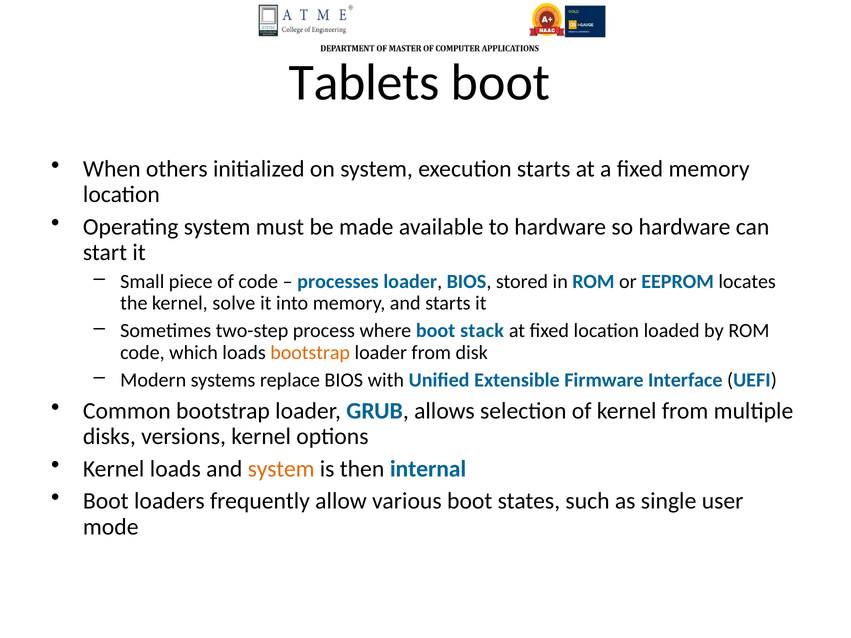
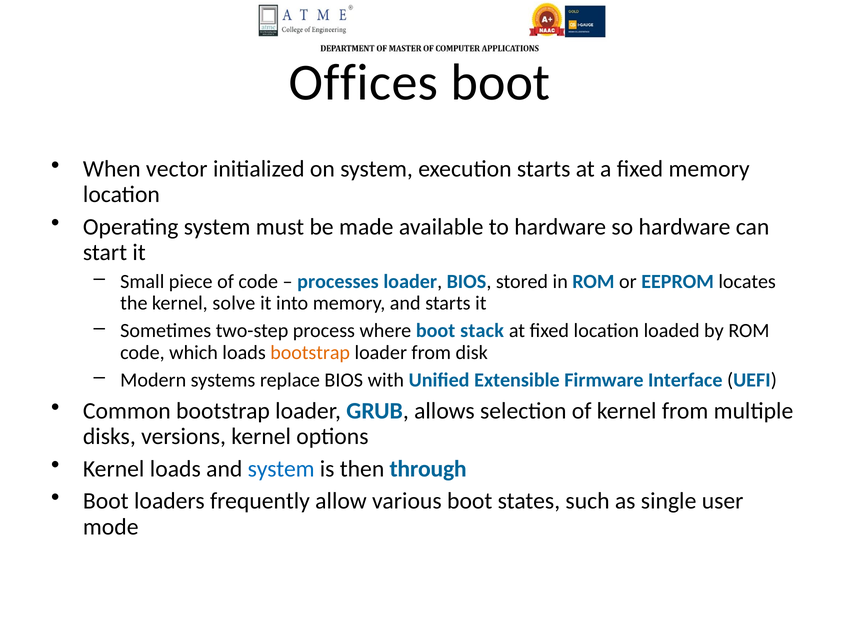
Tablets: Tablets -> Offices
others: others -> vector
system at (281, 469) colour: orange -> blue
internal: internal -> through
